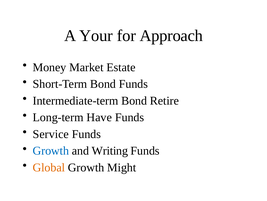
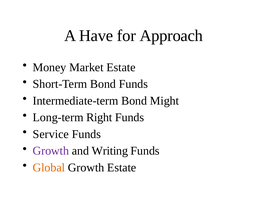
Your: Your -> Have
Retire: Retire -> Might
Have: Have -> Right
Growth at (51, 150) colour: blue -> purple
Growth Might: Might -> Estate
